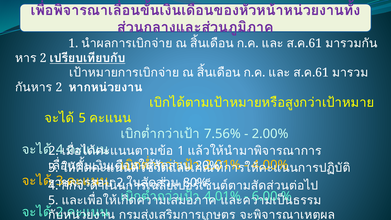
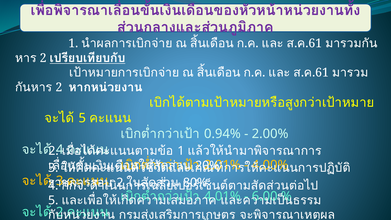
7.56%: 7.56% -> 0.94%
